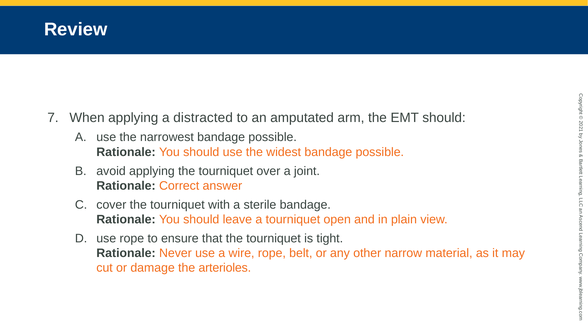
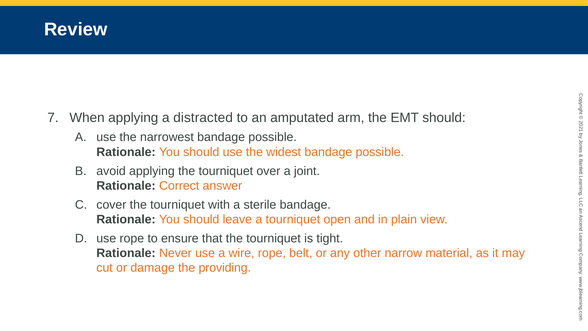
arterioles: arterioles -> providing
